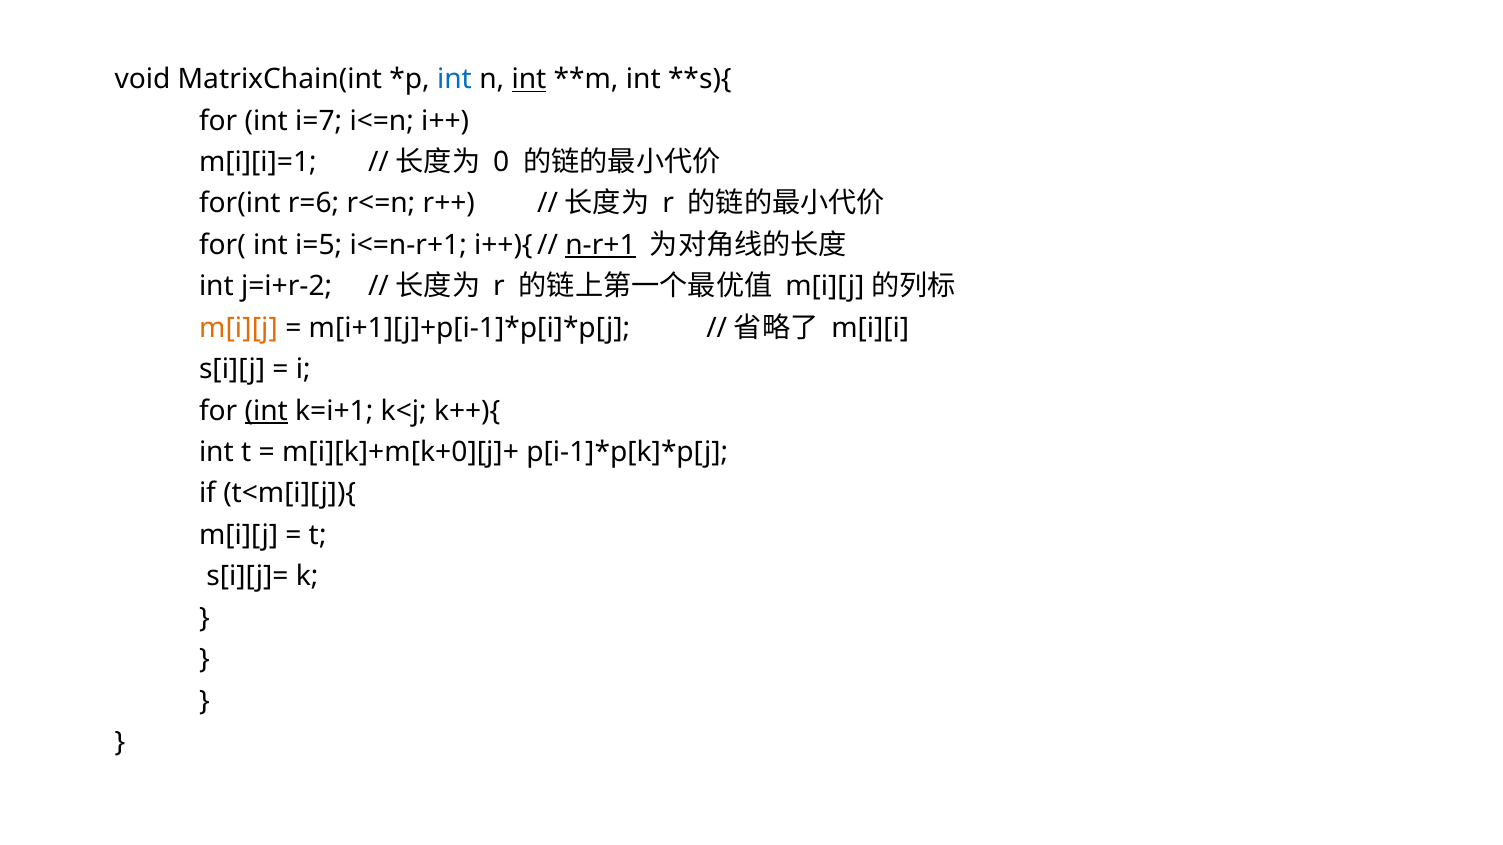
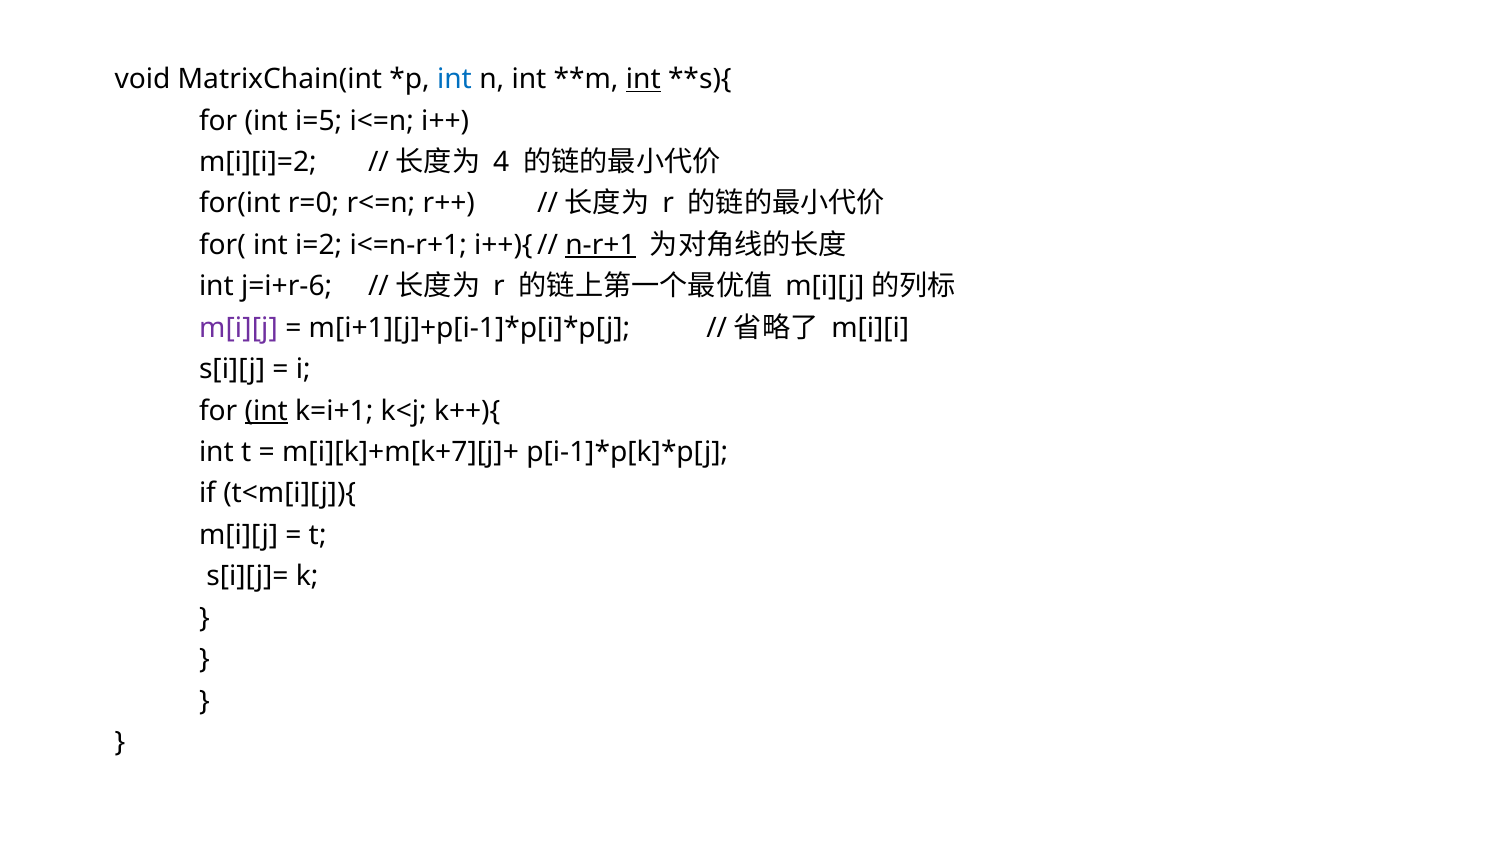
int at (529, 79) underline: present -> none
int at (643, 79) underline: none -> present
i=7: i=7 -> i=5
m[i][i]=1: m[i][i]=1 -> m[i][i]=2
0: 0 -> 4
r=6: r=6 -> r=0
i=5: i=5 -> i=2
j=i+r-2: j=i+r-2 -> j=i+r-6
m[i][j at (238, 328) colour: orange -> purple
m[i][k]+m[k+0][j]+: m[i][k]+m[k+0][j]+ -> m[i][k]+m[k+7][j]+
